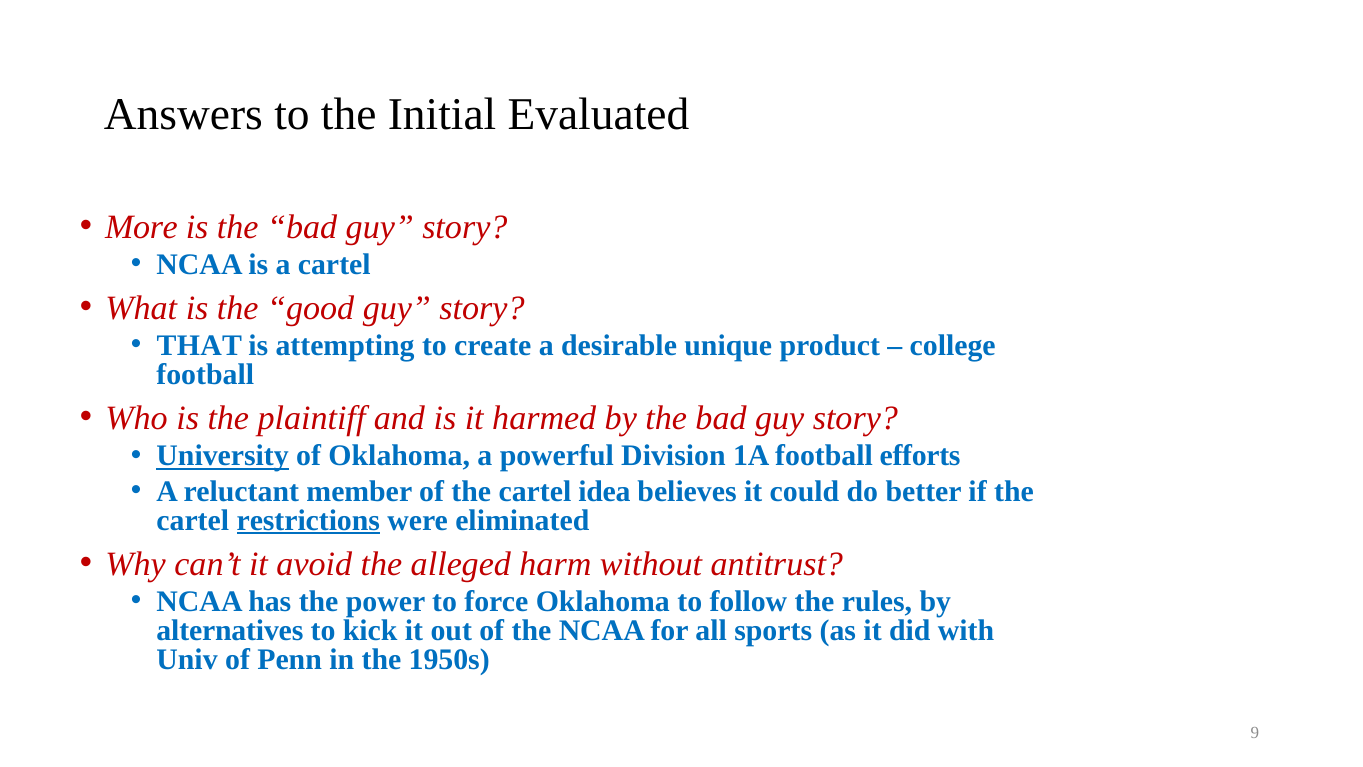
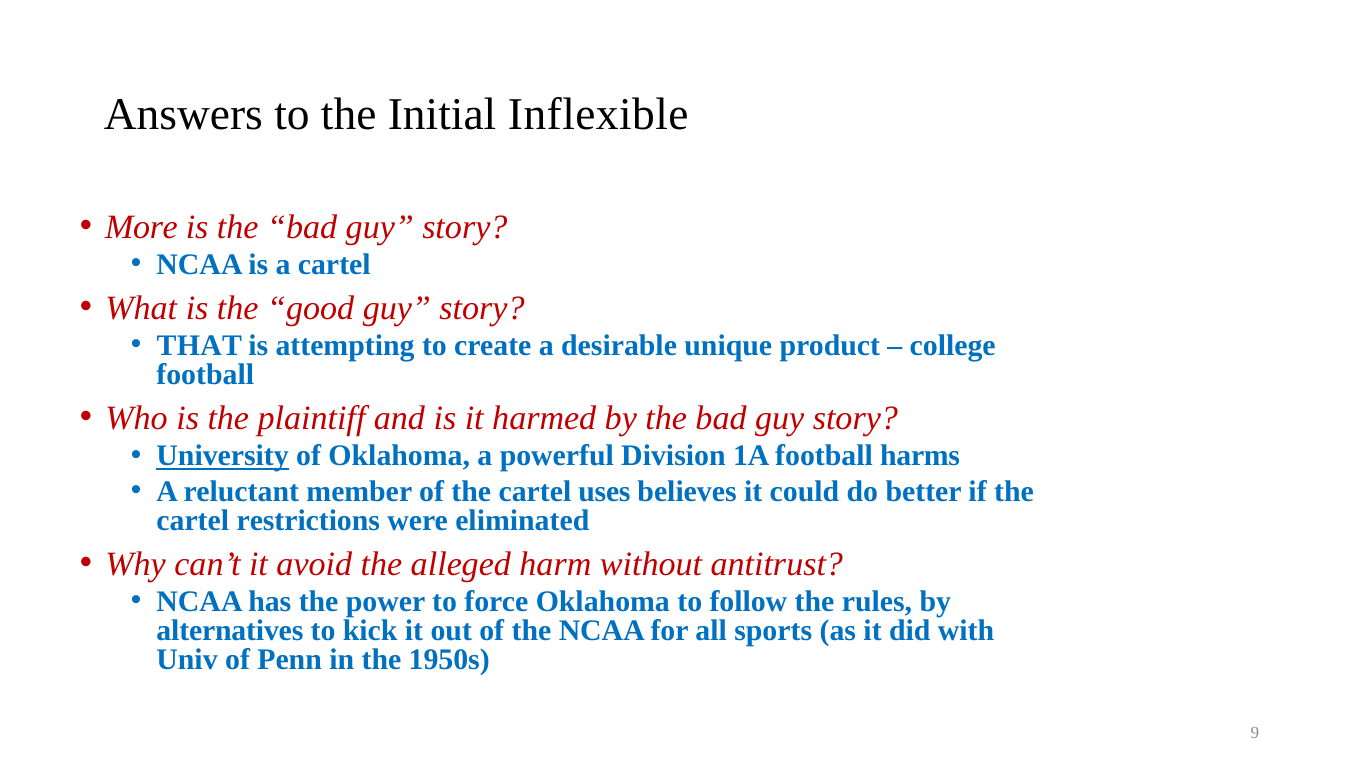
Evaluated: Evaluated -> Inflexible
efforts: efforts -> harms
idea: idea -> uses
restrictions underline: present -> none
